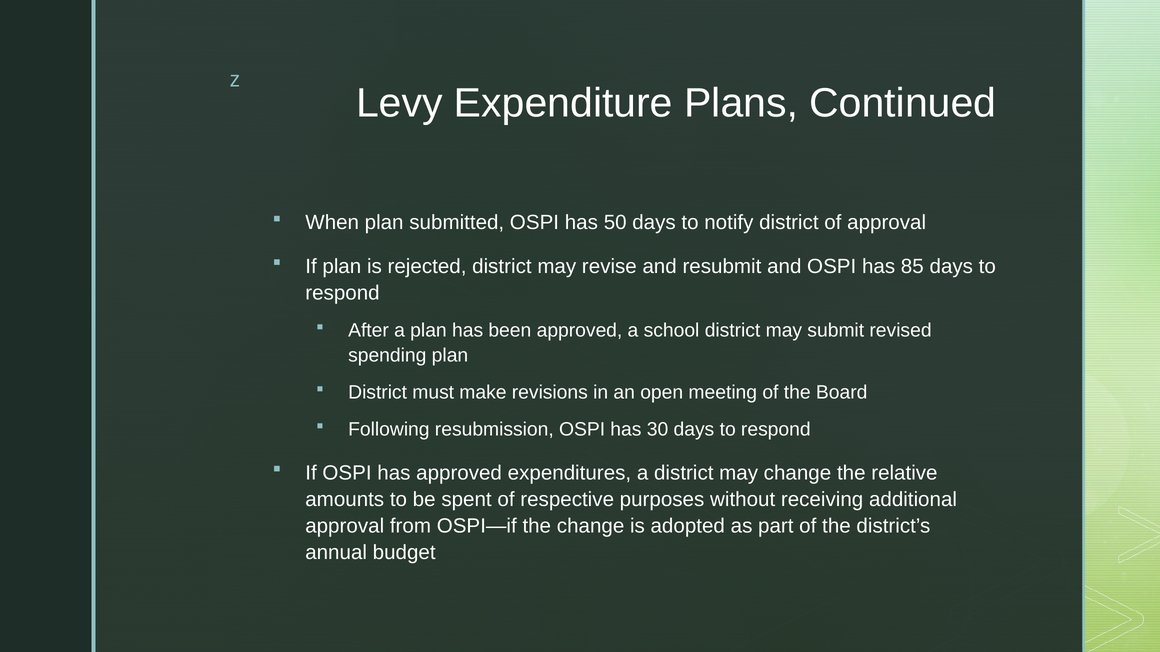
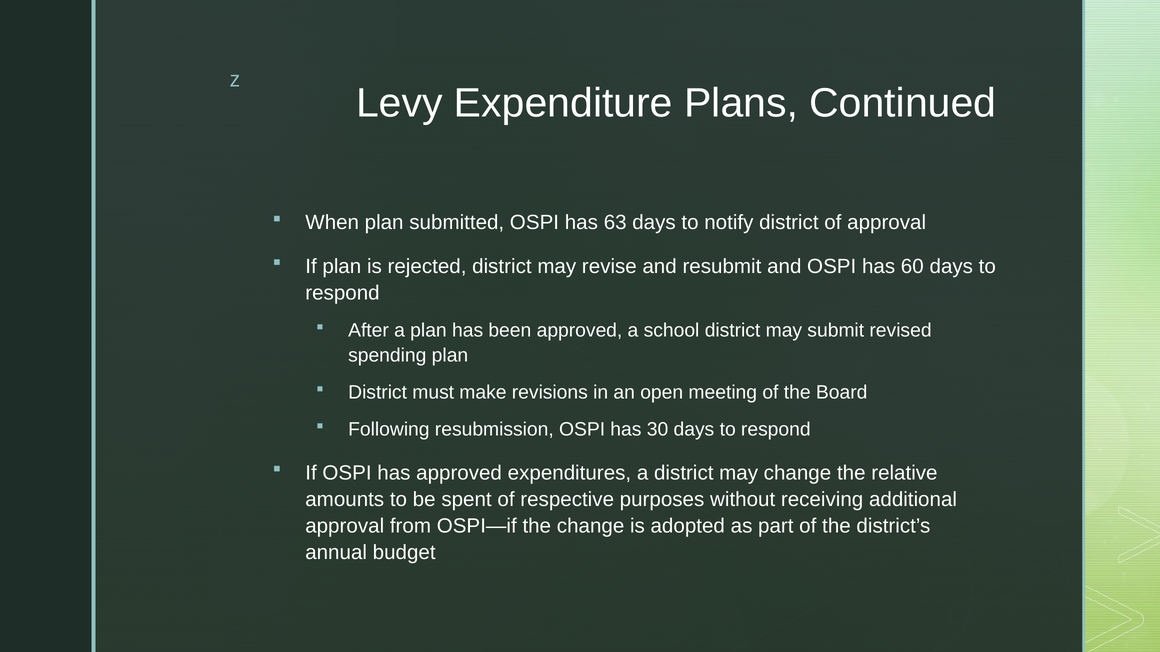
50: 50 -> 63
85: 85 -> 60
